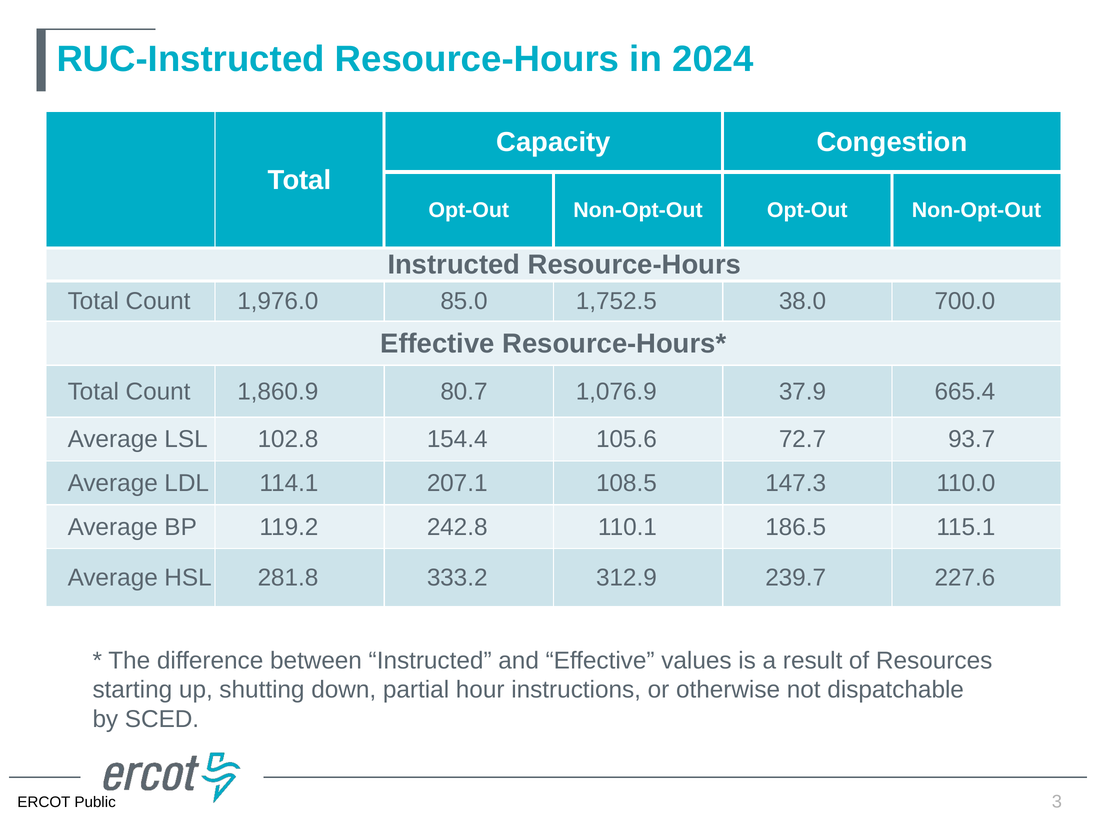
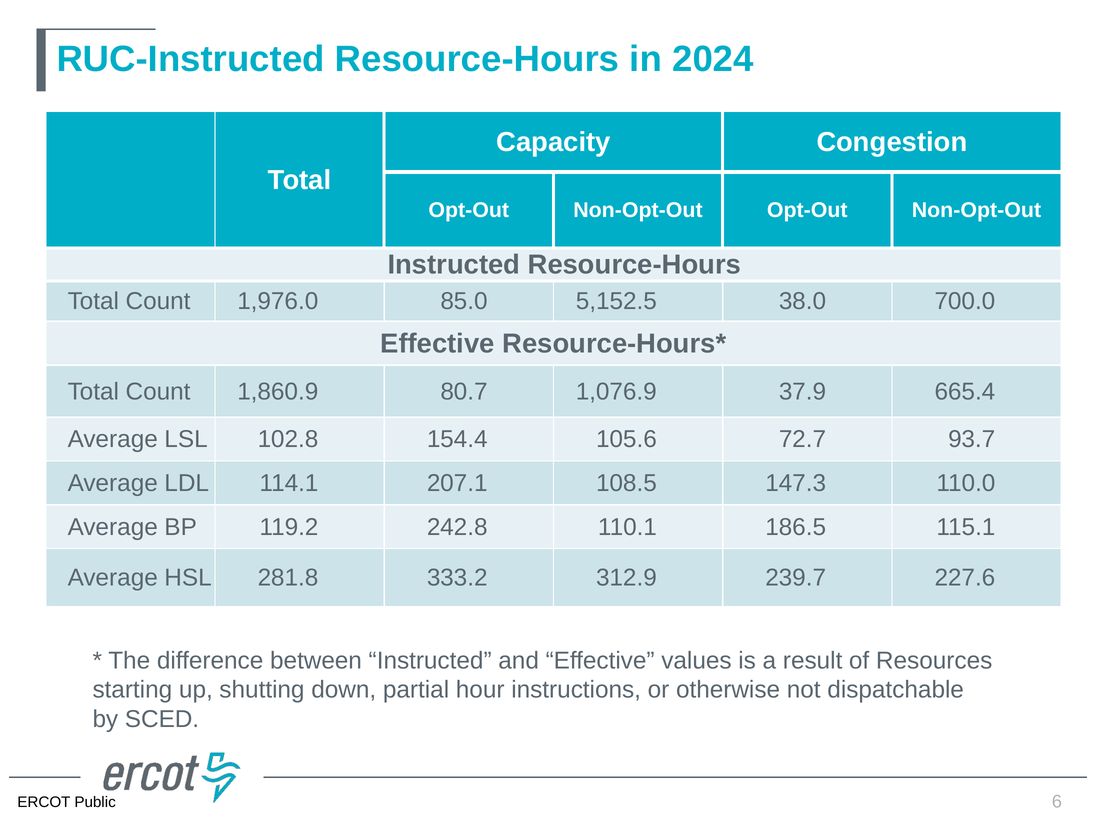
1,752.5: 1,752.5 -> 5,152.5
3: 3 -> 6
